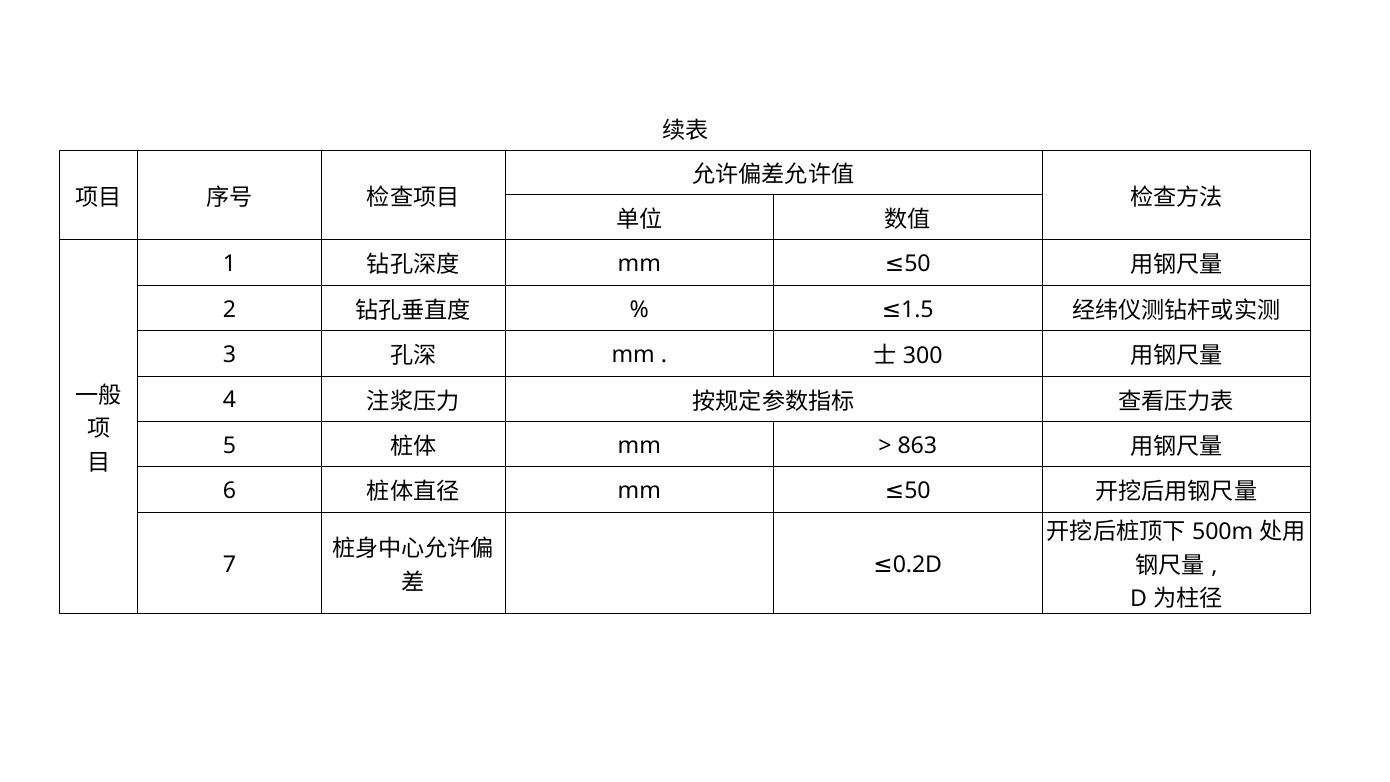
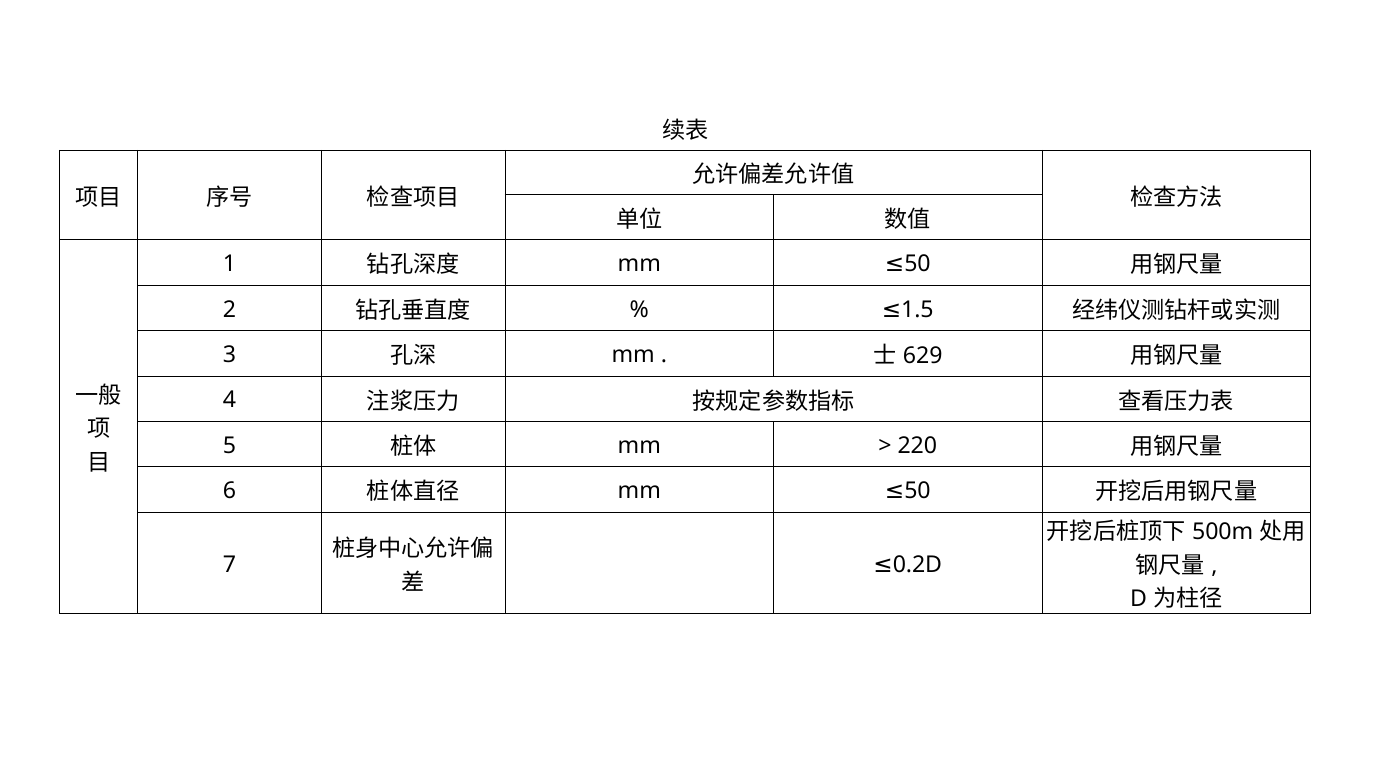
300: 300 -> 629
863: 863 -> 220
